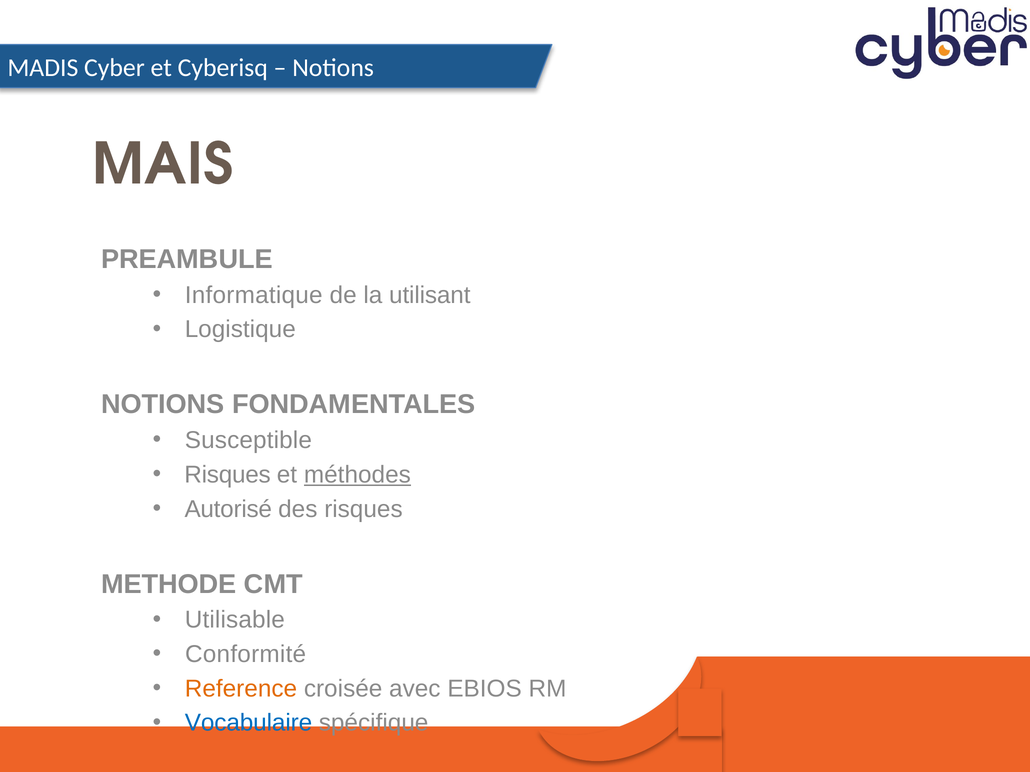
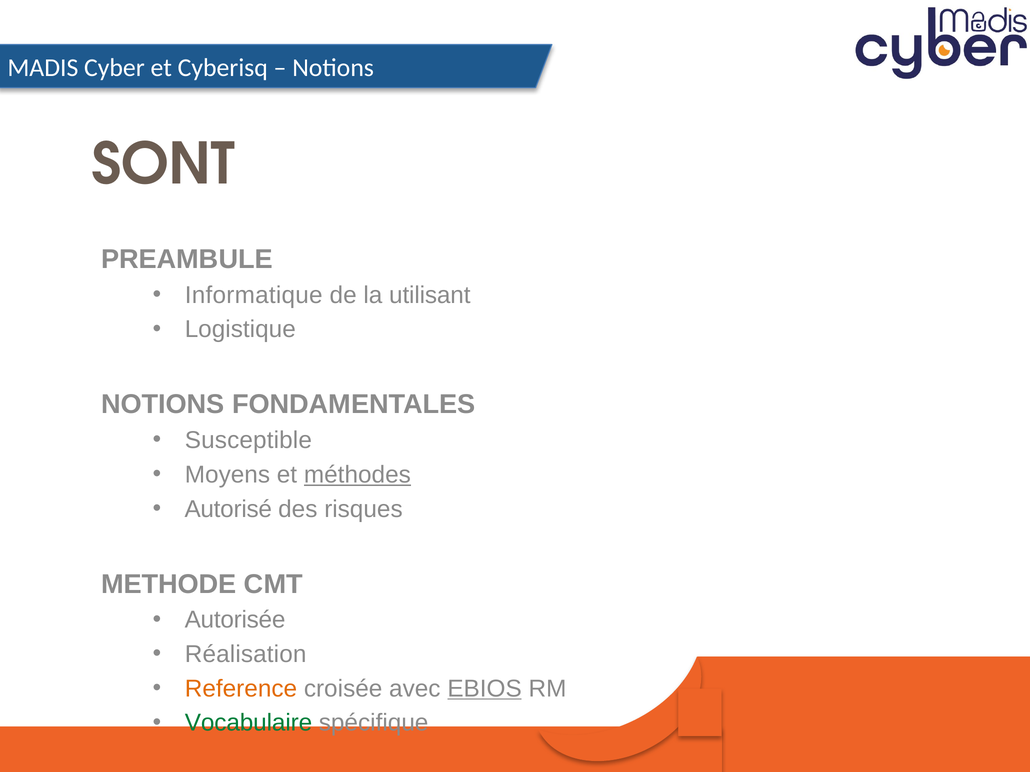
MAIS: MAIS -> SONT
Risques at (228, 475): Risques -> Moyens
Utilisable: Utilisable -> Autorisée
Conformité: Conformité -> Réalisation
EBIOS underline: none -> present
Vocabulaire colour: blue -> green
